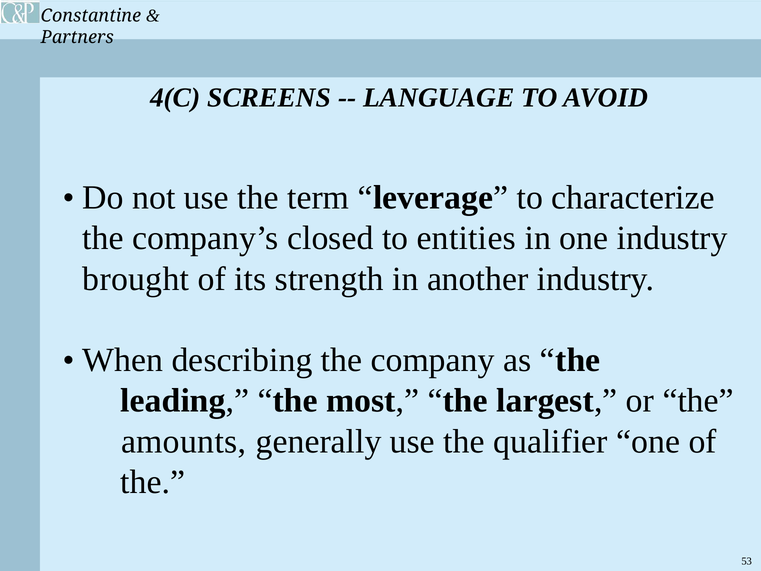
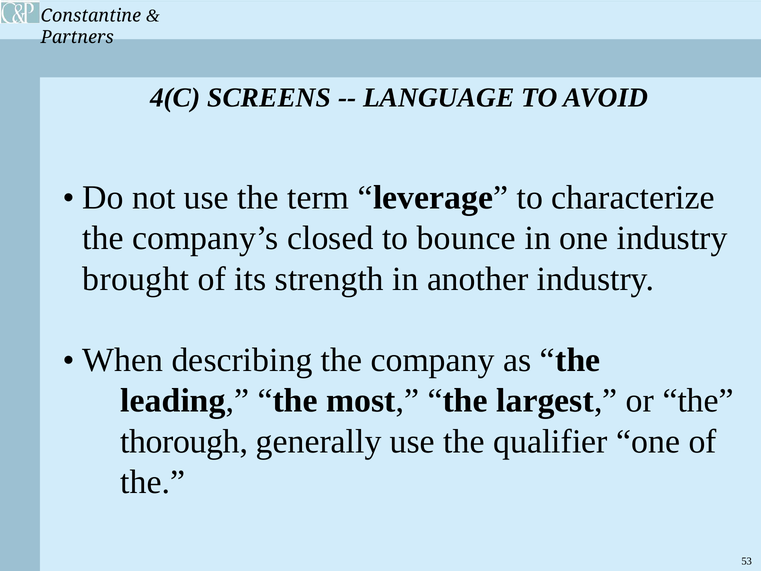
entities: entities -> bounce
amounts: amounts -> thorough
